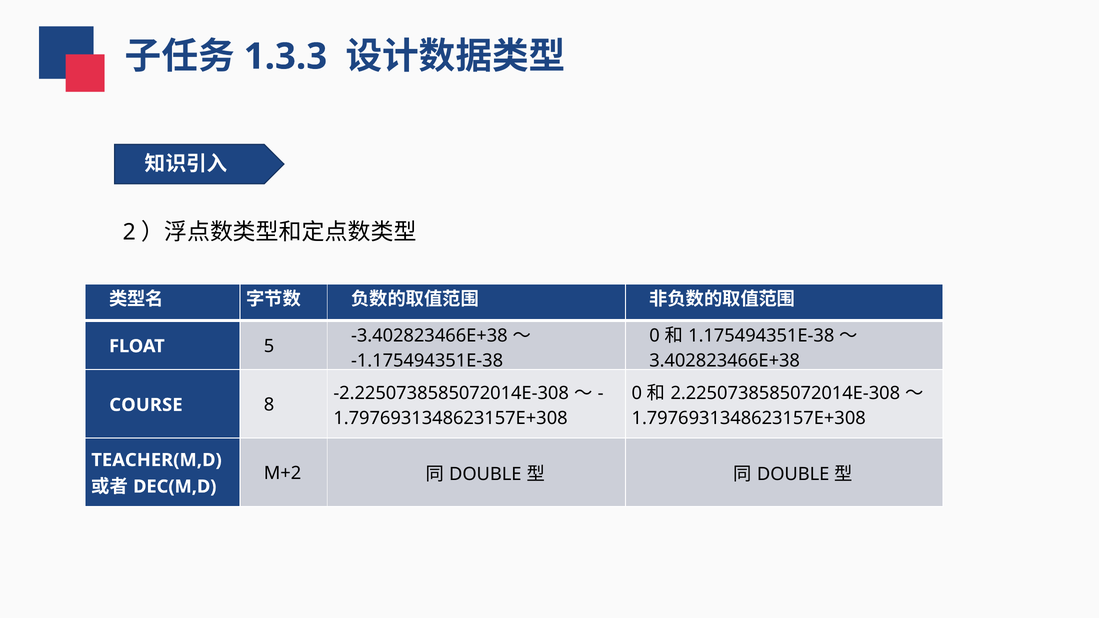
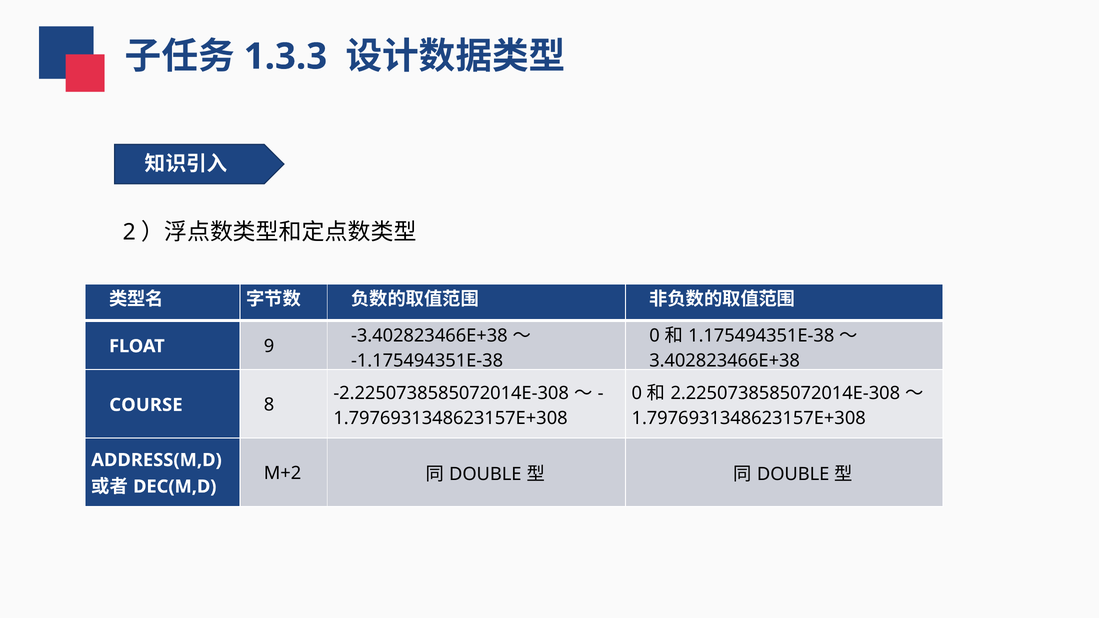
5: 5 -> 9
TEACHER(M,D: TEACHER(M,D -> ADDRESS(M,D
